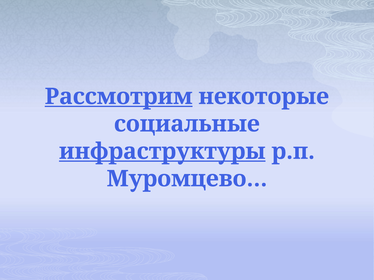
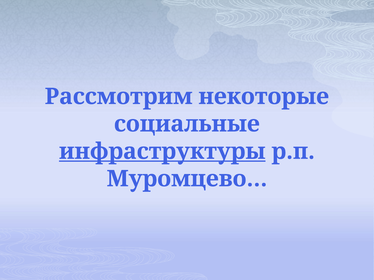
Рассмотрим underline: present -> none
